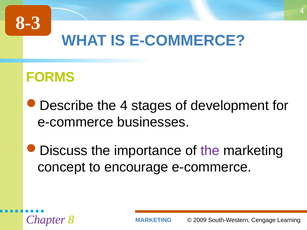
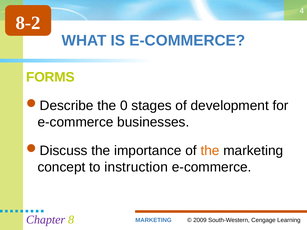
8-3: 8-3 -> 8-2
the 4: 4 -> 0
the at (210, 151) colour: purple -> orange
encourage: encourage -> instruction
